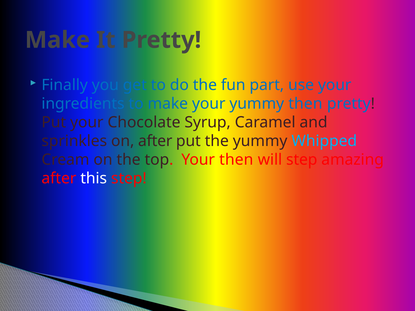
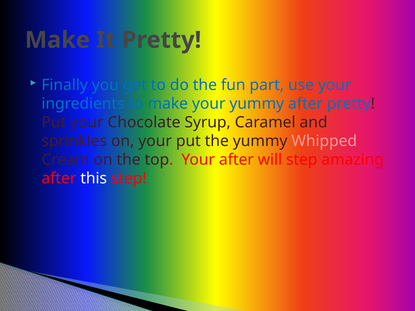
yummy then: then -> after
on after: after -> your
Whipped colour: light blue -> pink
Your then: then -> after
